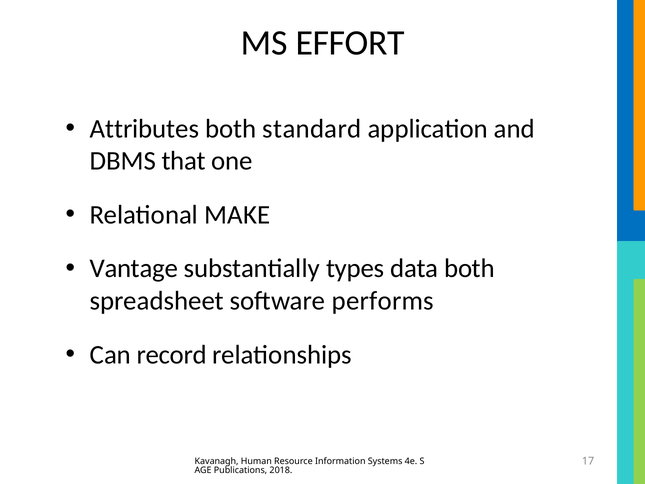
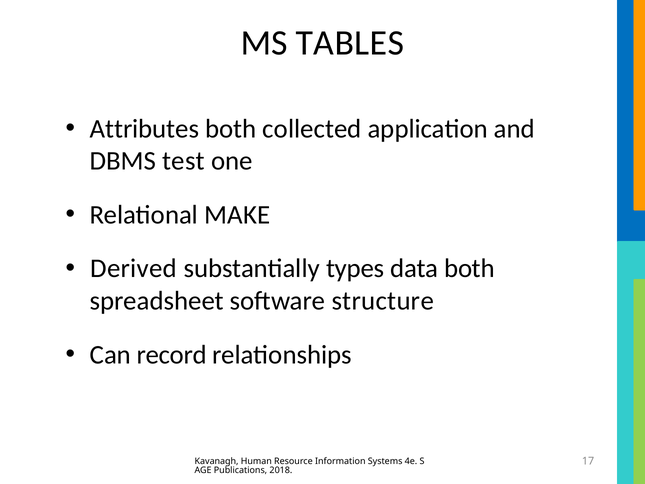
EFFORT: EFFORT -> TABLES
standard: standard -> collected
that: that -> test
Vantage: Vantage -> Derived
performs: performs -> structure
